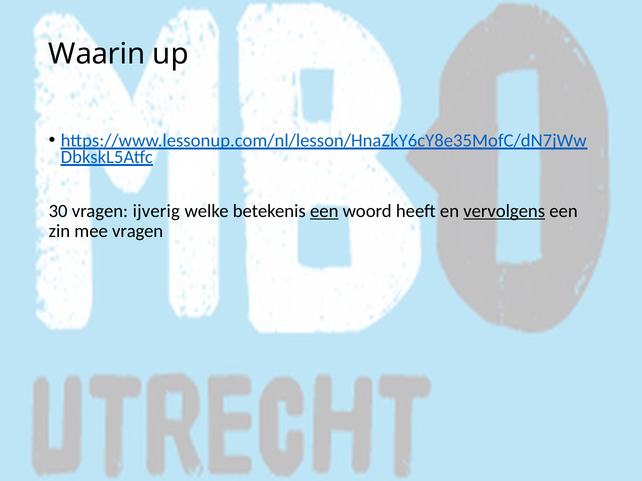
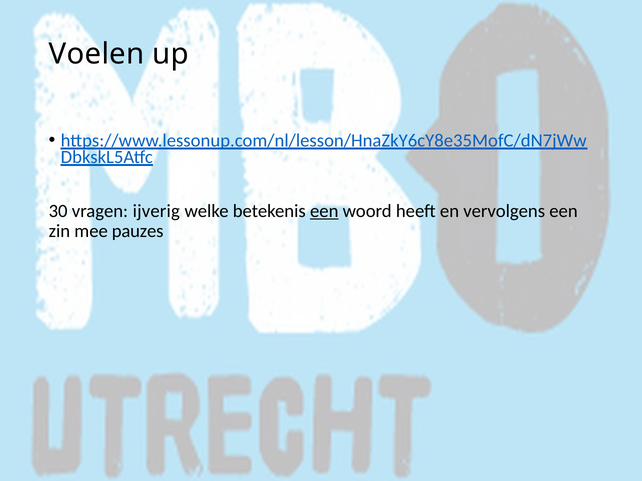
Waarin: Waarin -> Voelen
vervolgens underline: present -> none
mee vragen: vragen -> pauzes
